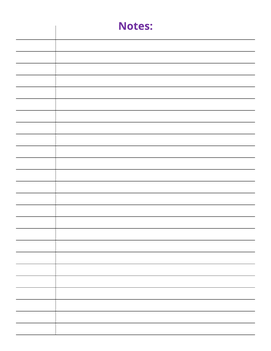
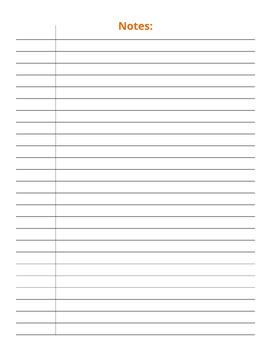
Notes colour: purple -> orange
